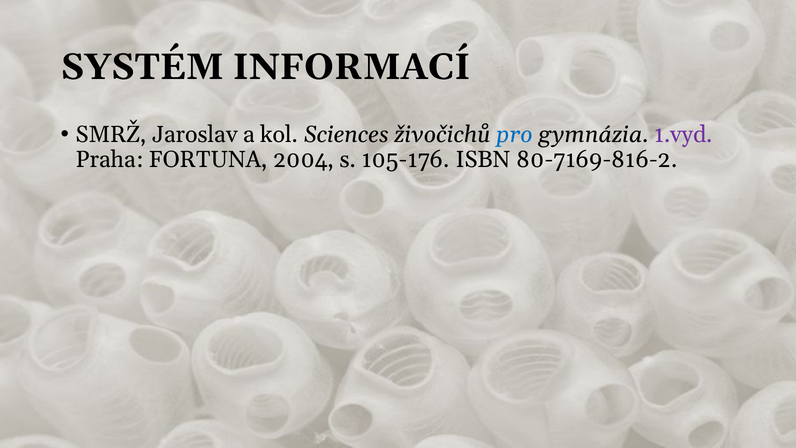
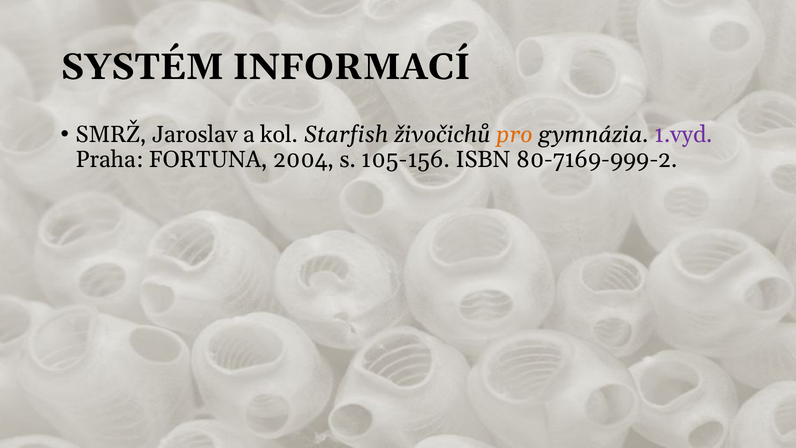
Sciences: Sciences -> Starfish
pro colour: blue -> orange
105-176: 105-176 -> 105-156
80-7169-816-2: 80-7169-816-2 -> 80-7169-999-2
